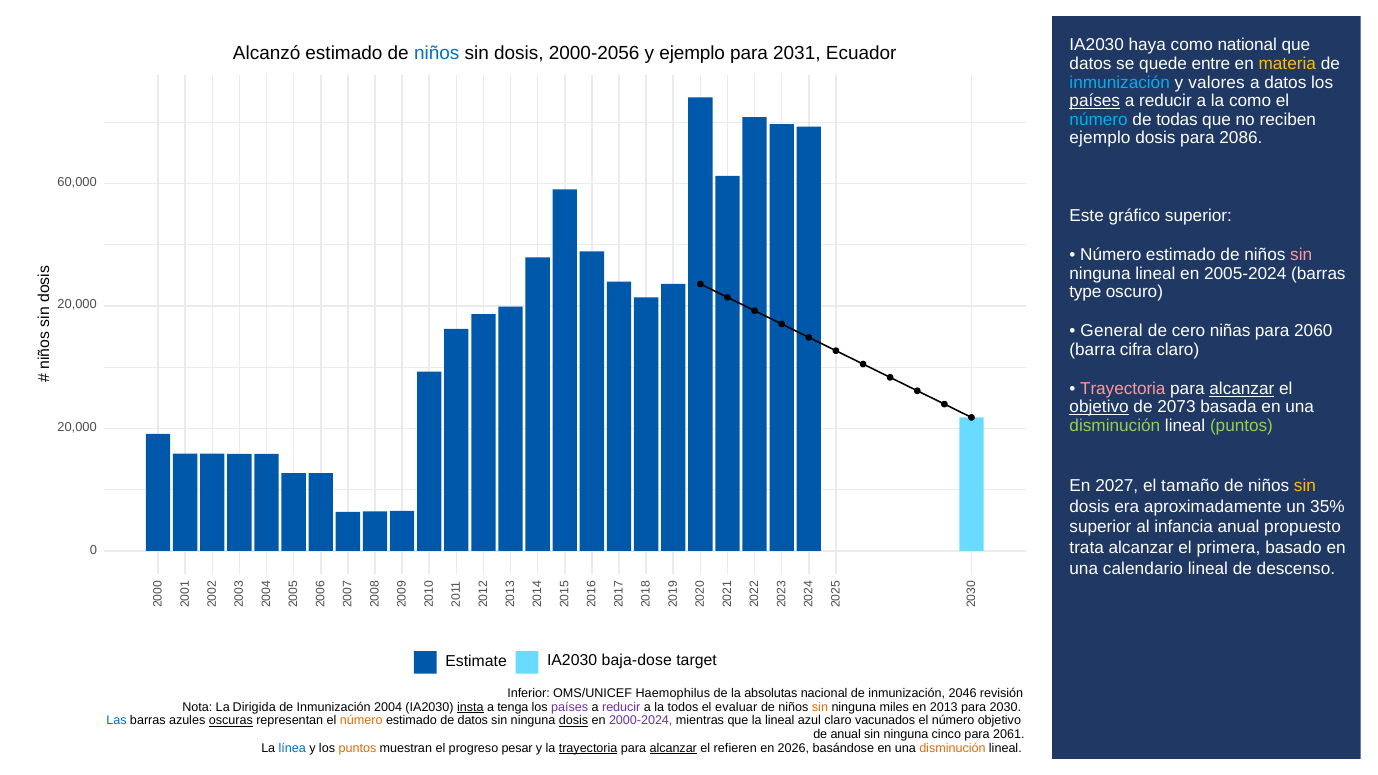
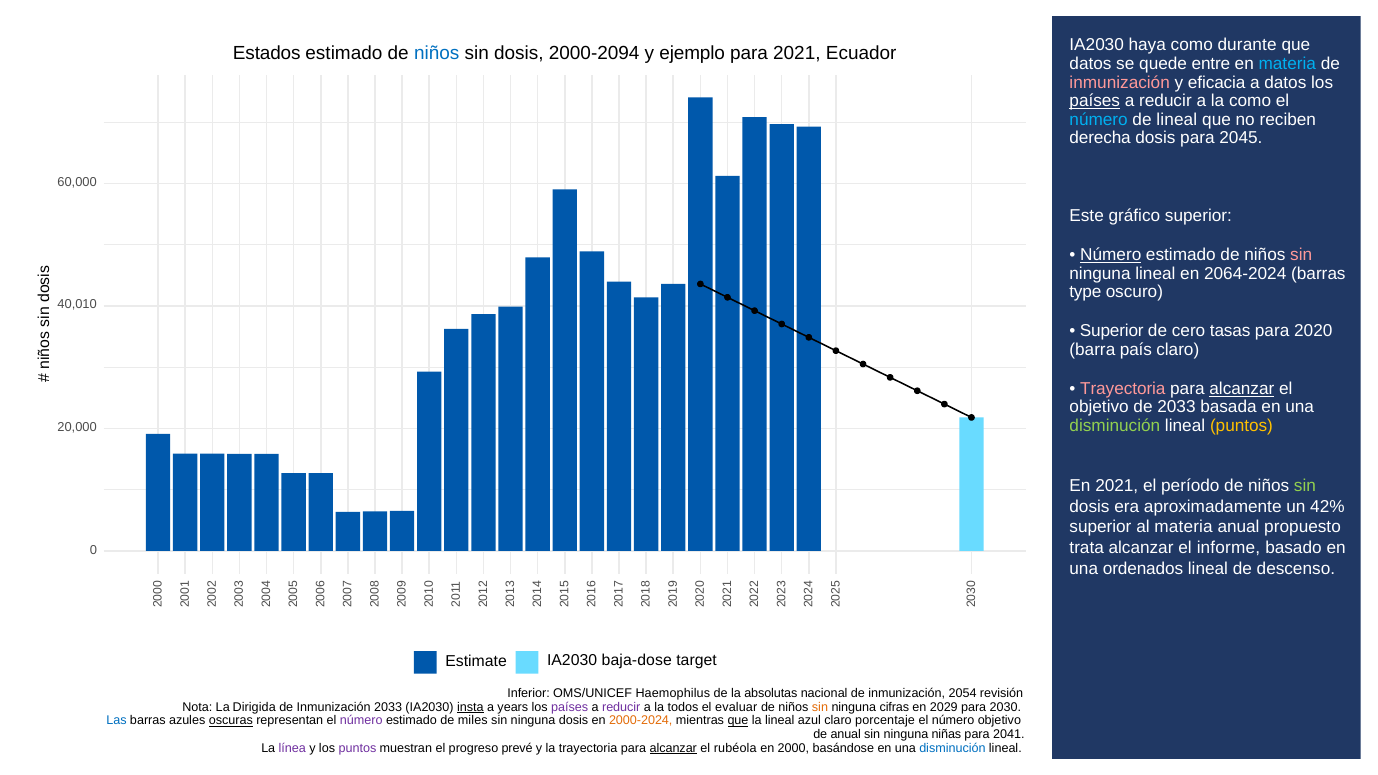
national: national -> durante
Alcanzó: Alcanzó -> Estados
2000-2056: 2000-2056 -> 2000-2094
para 2031: 2031 -> 2021
materia at (1287, 64) colour: yellow -> light blue
inmunización at (1120, 82) colour: light blue -> pink
valores: valores -> eficacia
de todas: todas -> lineal
ejemplo at (1100, 138): ejemplo -> derecha
2086: 2086 -> 2045
Número at (1111, 255) underline: none -> present
2005-2024: 2005-2024 -> 2064-2024
20,000 at (77, 305): 20,000 -> 40,010
General at (1112, 331): General -> Superior
niñas: niñas -> tasas
2060: 2060 -> 2020
cifra: cifra -> país
objetivo at (1099, 407) underline: present -> none
de 2073: 2073 -> 2033
puntos at (1241, 426) colour: light green -> yellow
En 2027: 2027 -> 2021
tamaño: tamaño -> período
sin at (1305, 486) colour: yellow -> light green
35%: 35% -> 42%
al infancia: infancia -> materia
primera: primera -> informe
calendario: calendario -> ordenados
2046: 2046 -> 2054
Inmunización 2004: 2004 -> 2033
tenga: tenga -> years
miles: miles -> cifras
2013: 2013 -> 2029
número at (361, 721) colour: orange -> purple
de datos: datos -> miles
dosis at (573, 721) underline: present -> none
2000-2024 colour: purple -> orange
que at (738, 721) underline: none -> present
vacunados: vacunados -> porcentaje
cinco: cinco -> niñas
2061: 2061 -> 2041
línea colour: blue -> purple
puntos at (357, 748) colour: orange -> purple
pesar: pesar -> prevé
trayectoria at (588, 748) underline: present -> none
refieren: refieren -> rubéola
2026: 2026 -> 2000
disminución at (952, 748) colour: orange -> blue
